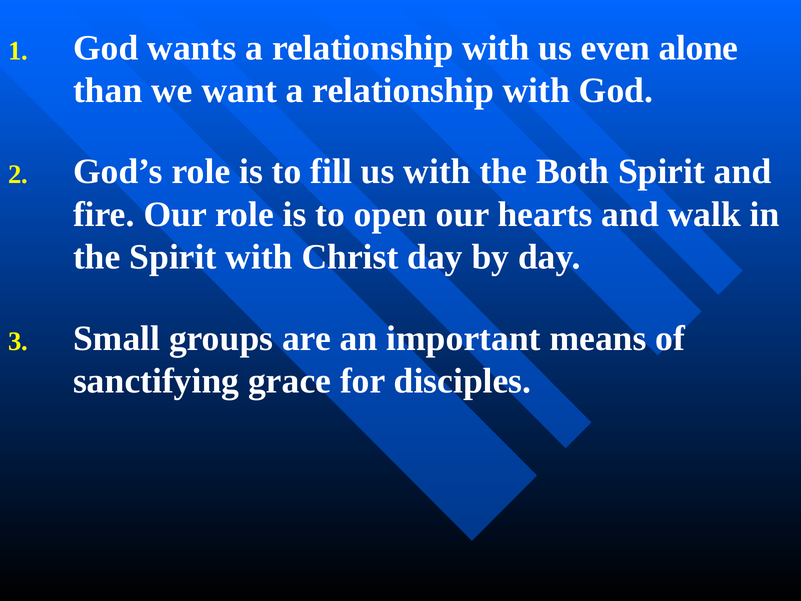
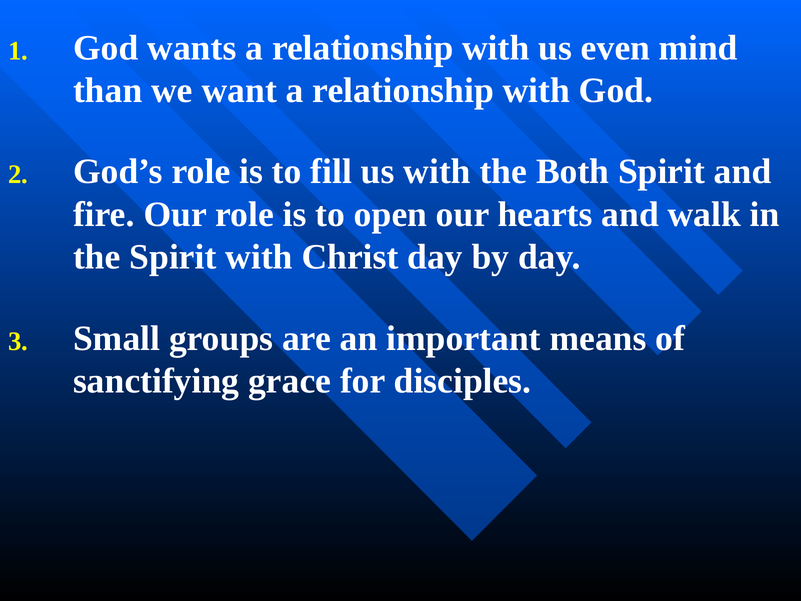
alone: alone -> mind
